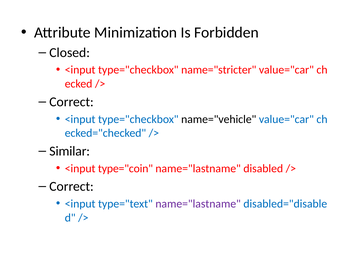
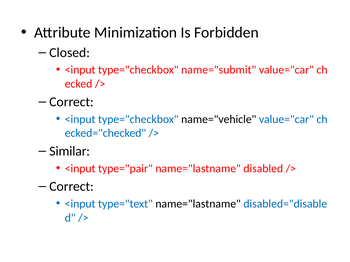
name="stricter: name="stricter -> name="submit
type="coin: type="coin -> type="pair
name="lastname at (198, 204) colour: purple -> black
